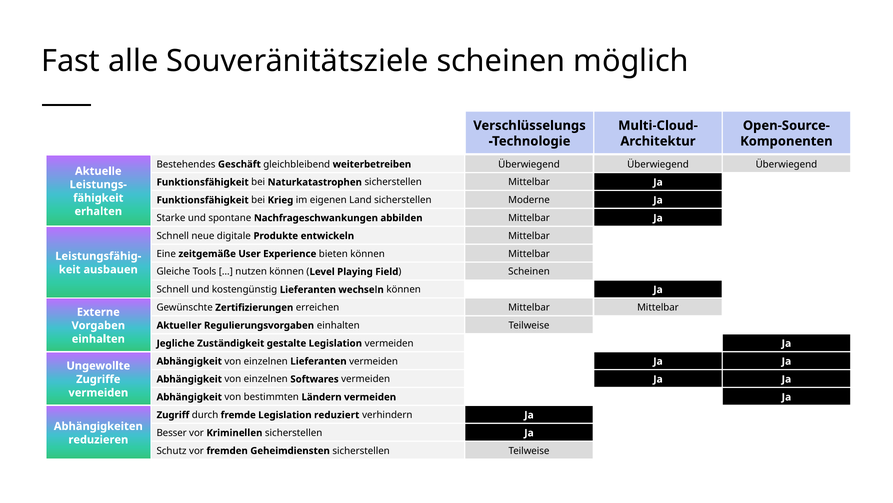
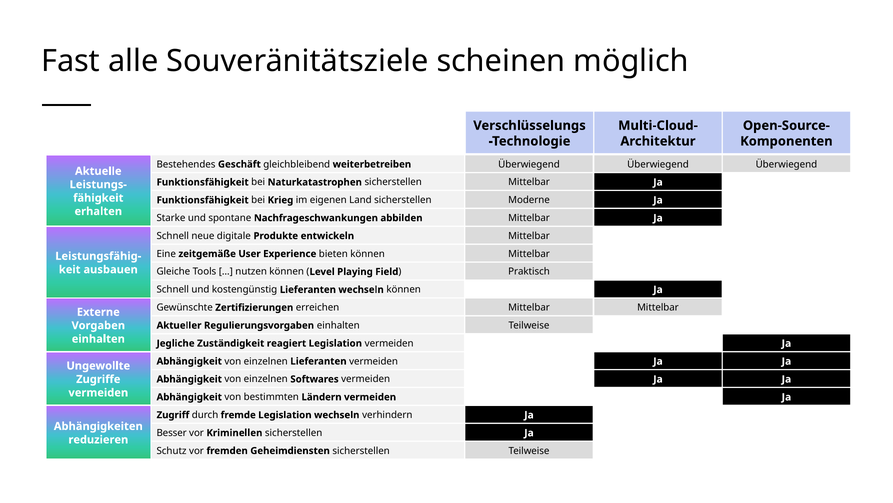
Scheinen at (529, 271): Scheinen -> Praktisch
gestalte: gestalte -> reagiert
Legislation reduziert: reduziert -> wechseln
